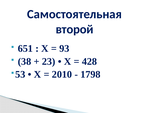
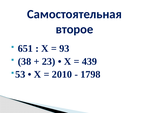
второй: второй -> второе
428: 428 -> 439
